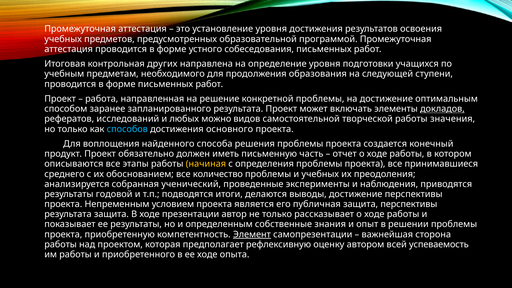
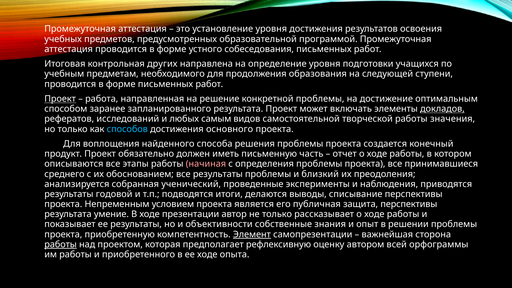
Проект at (60, 99) underline: none -> present
можно: можно -> самым
начиная colour: yellow -> pink
все количество: количество -> результаты
и учебных: учебных -> близкий
выводы достижение: достижение -> списывание
результата защита: защита -> умение
определенным: определенным -> объективности
работы at (61, 244) underline: none -> present
успеваемость: успеваемость -> орфограммы
